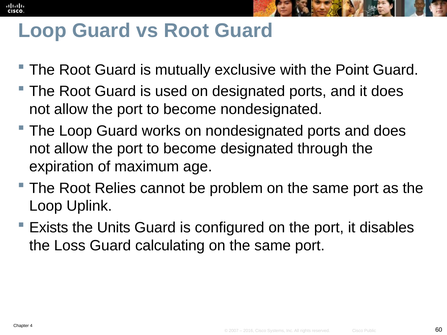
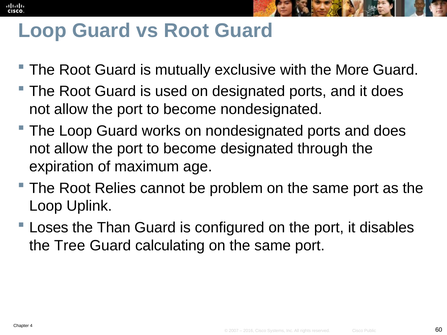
Point: Point -> More
Exists: Exists -> Loses
Units: Units -> Than
Loss: Loss -> Tree
